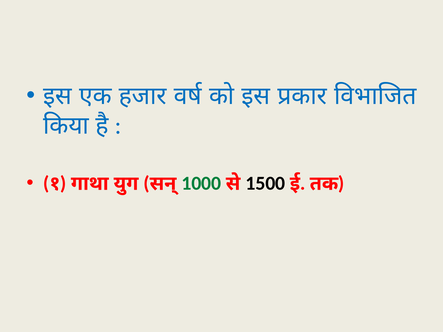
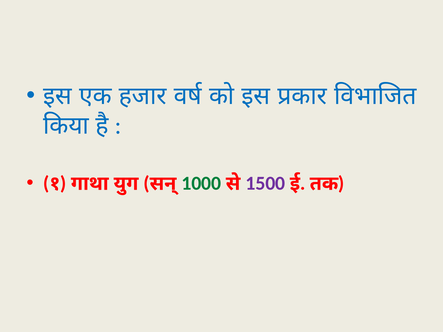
1500 colour: black -> purple
